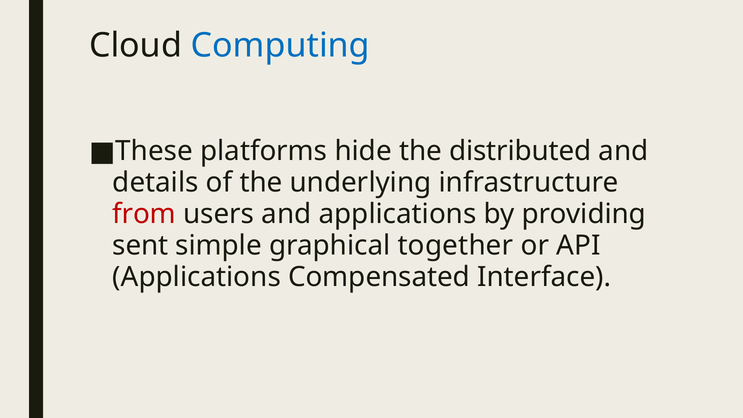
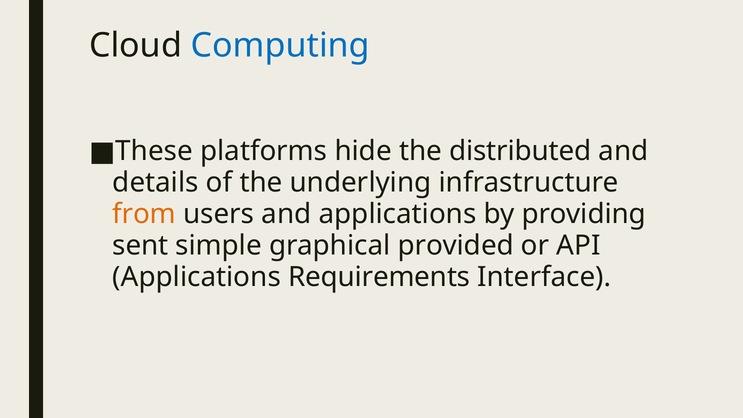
from colour: red -> orange
together: together -> provided
Compensated: Compensated -> Requirements
